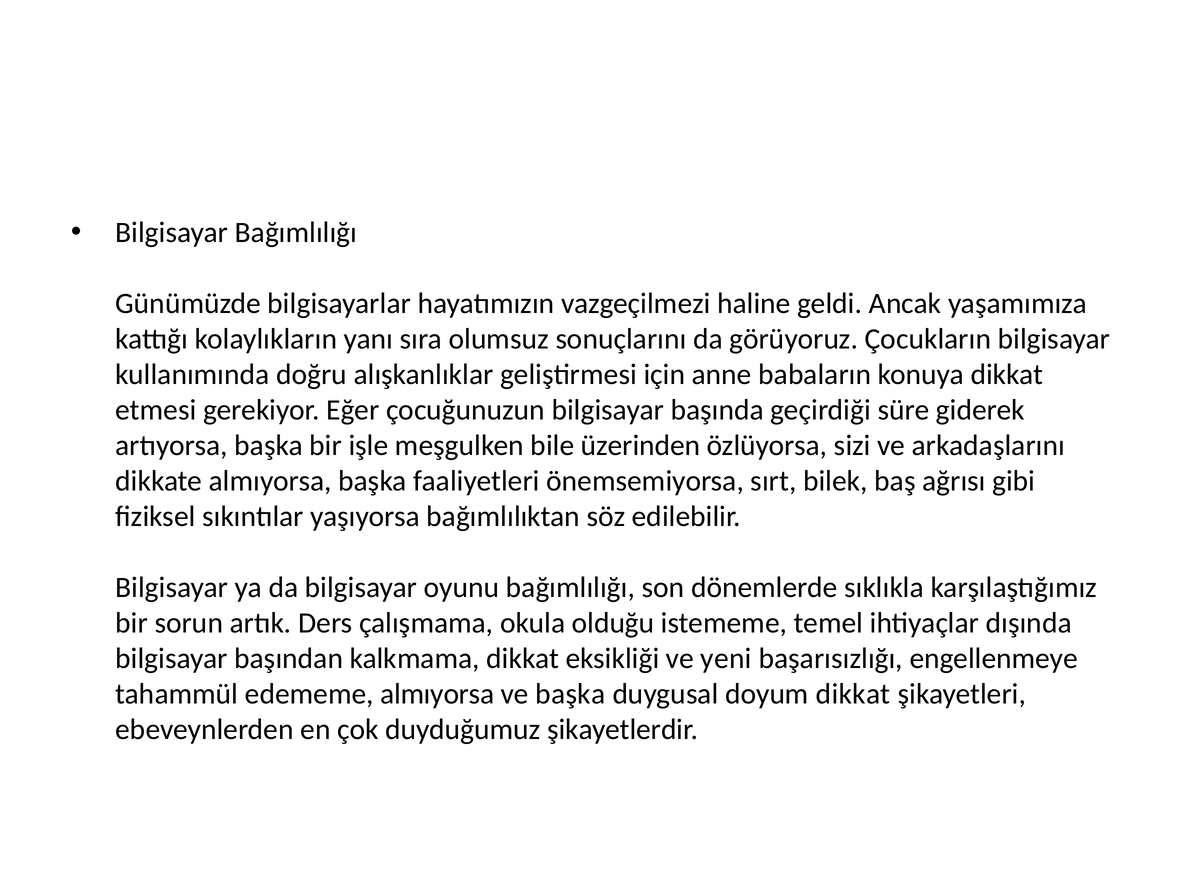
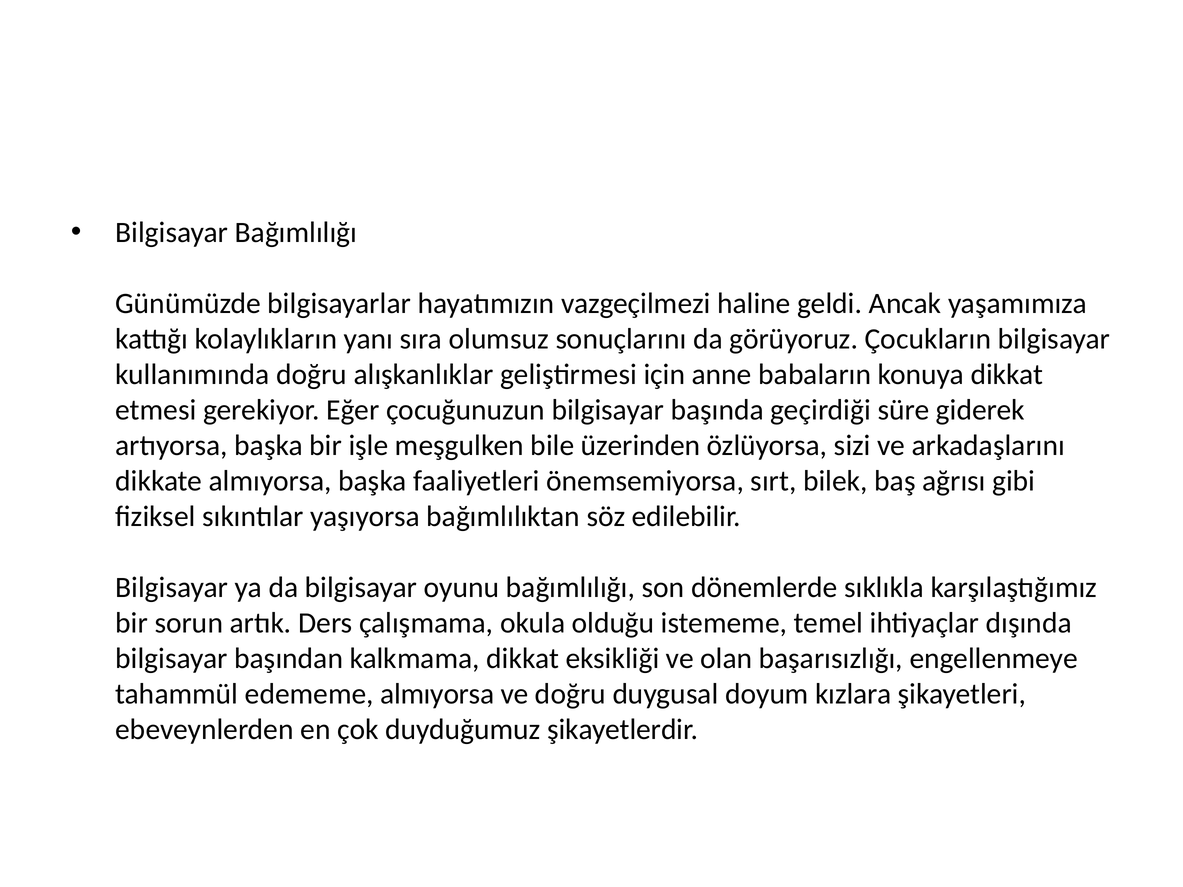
yeni: yeni -> olan
ve başka: başka -> doğru
doyum dikkat: dikkat -> kızlara
